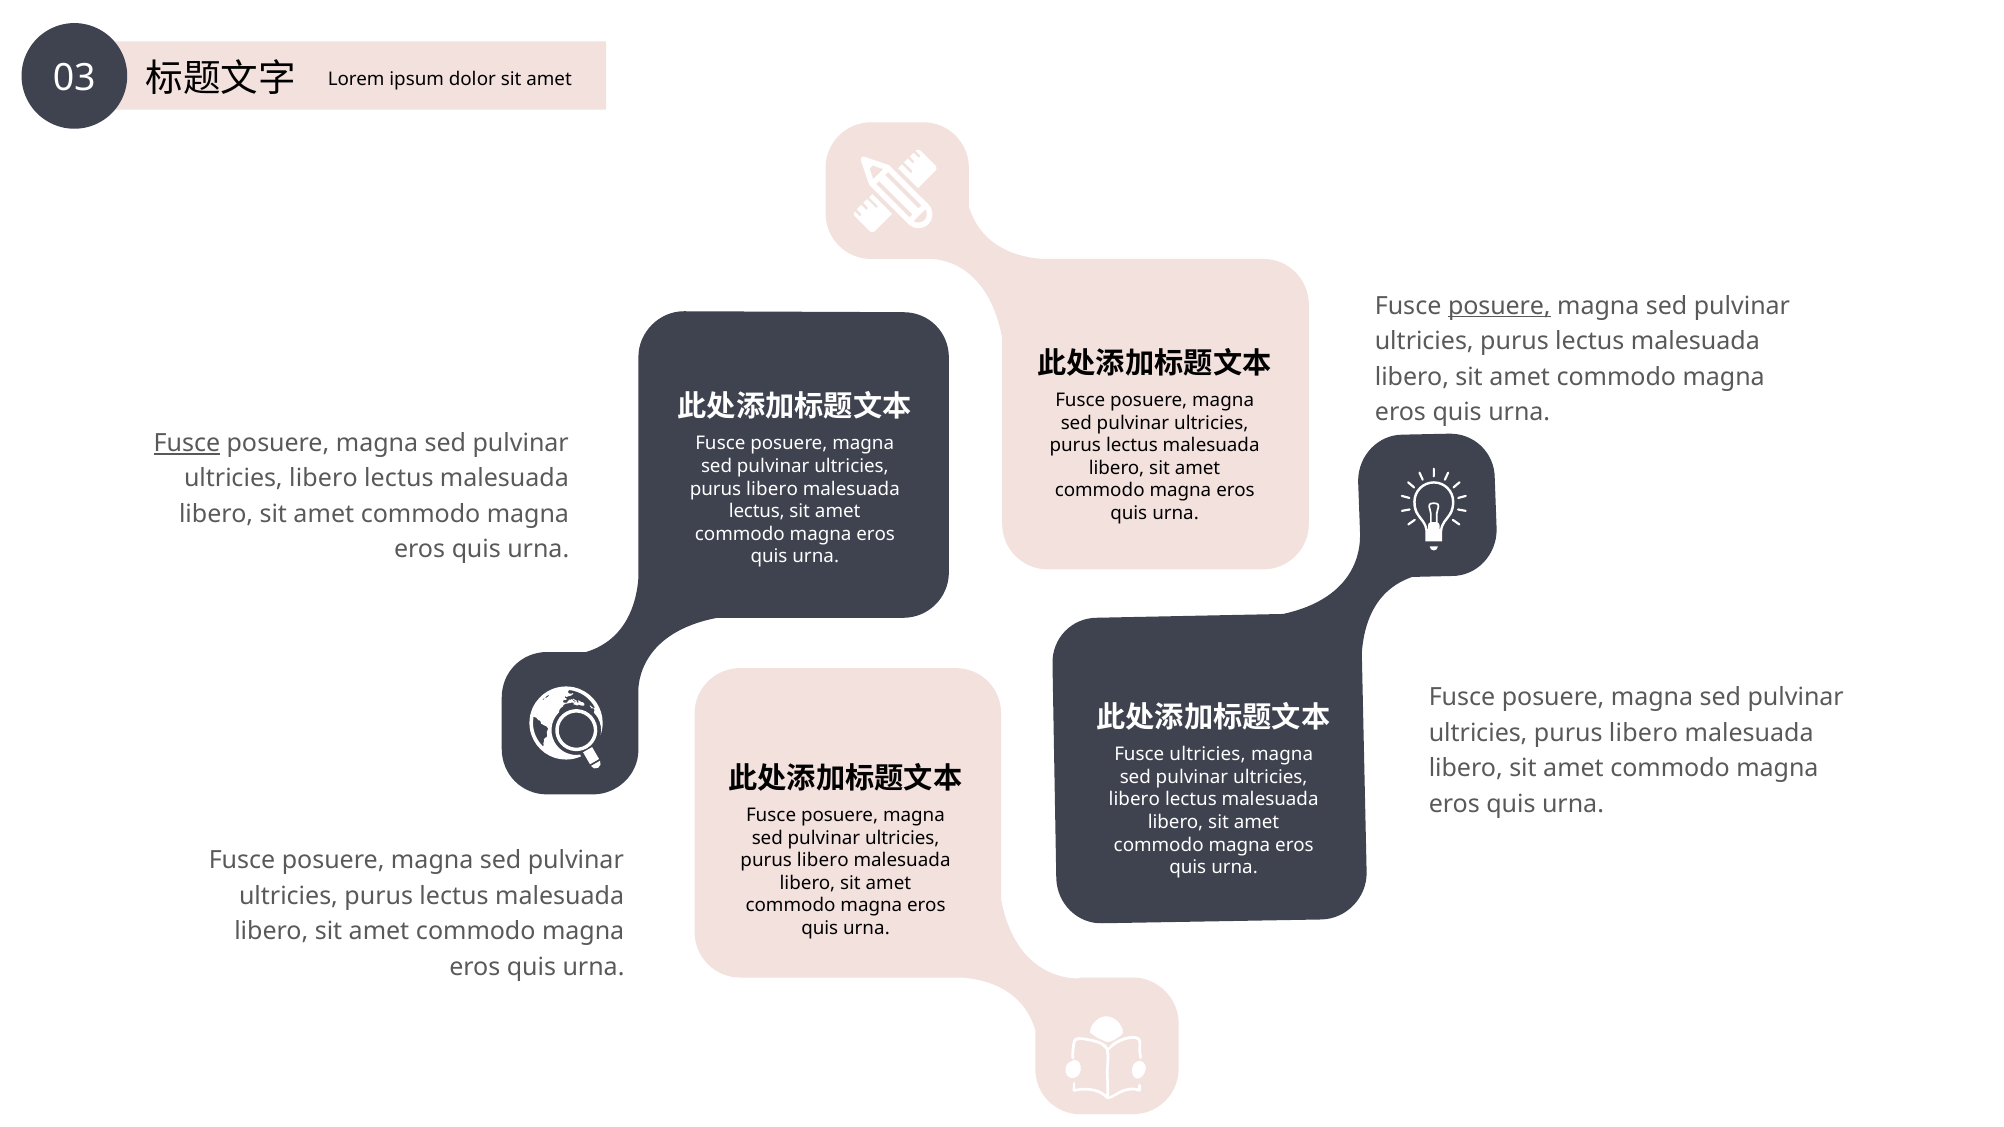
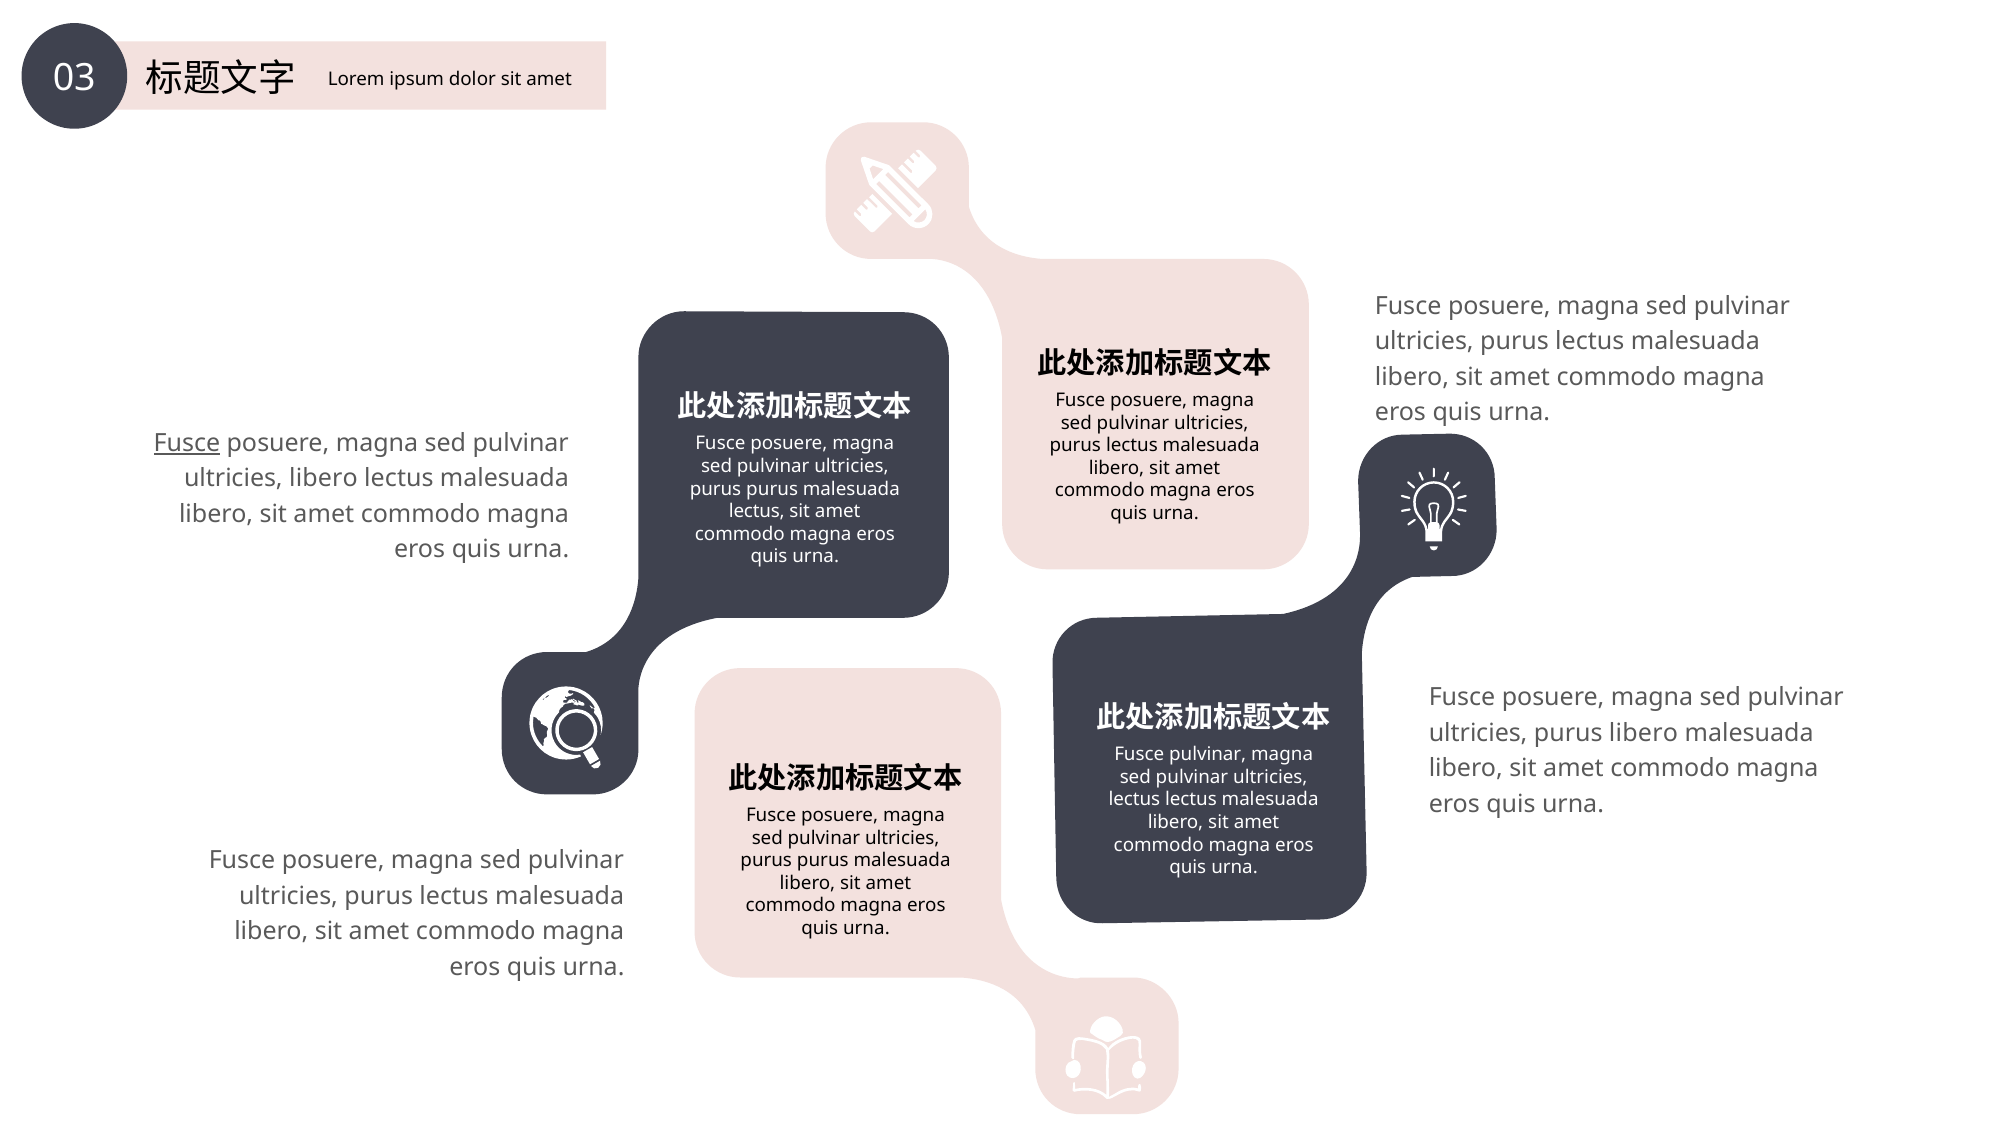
posuere at (1499, 306) underline: present -> none
libero at (772, 489): libero -> purus
Fusce ultricies: ultricies -> pulvinar
libero at (1134, 800): libero -> lectus
libero at (823, 861): libero -> purus
